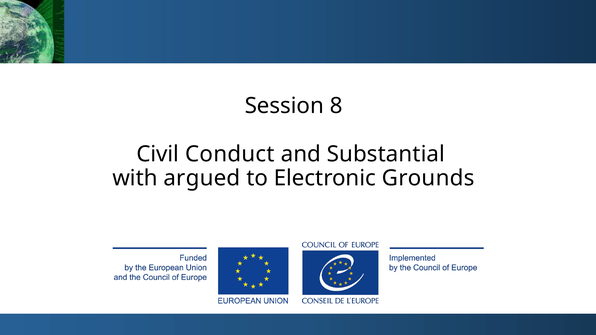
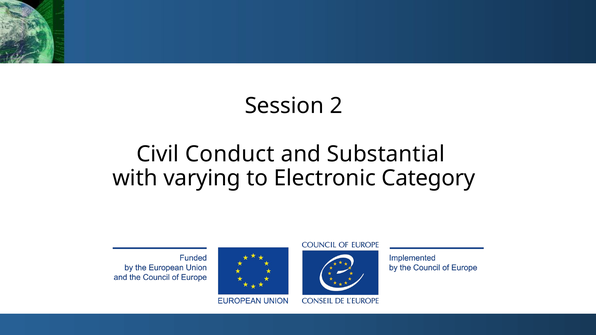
8: 8 -> 2
argued: argued -> varying
Grounds: Grounds -> Category
